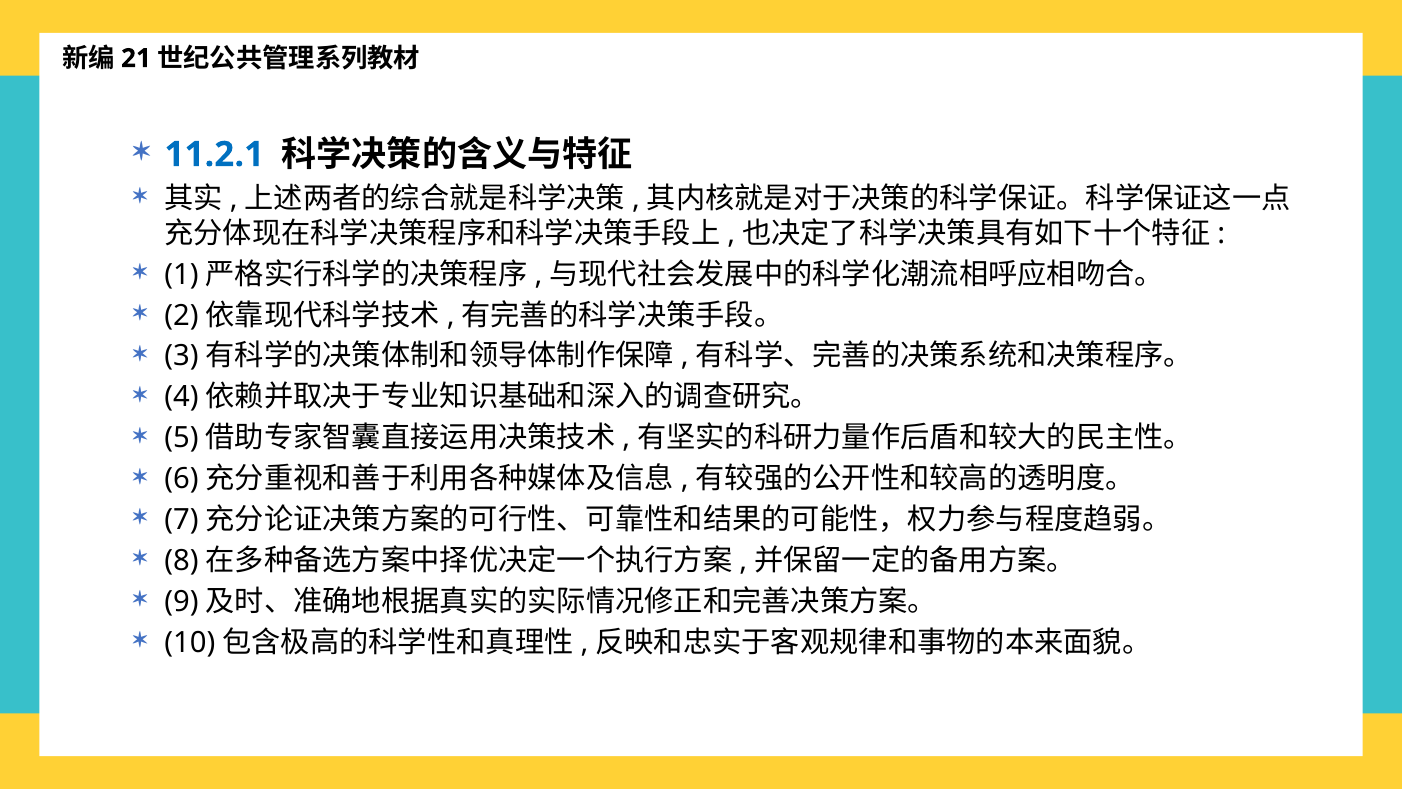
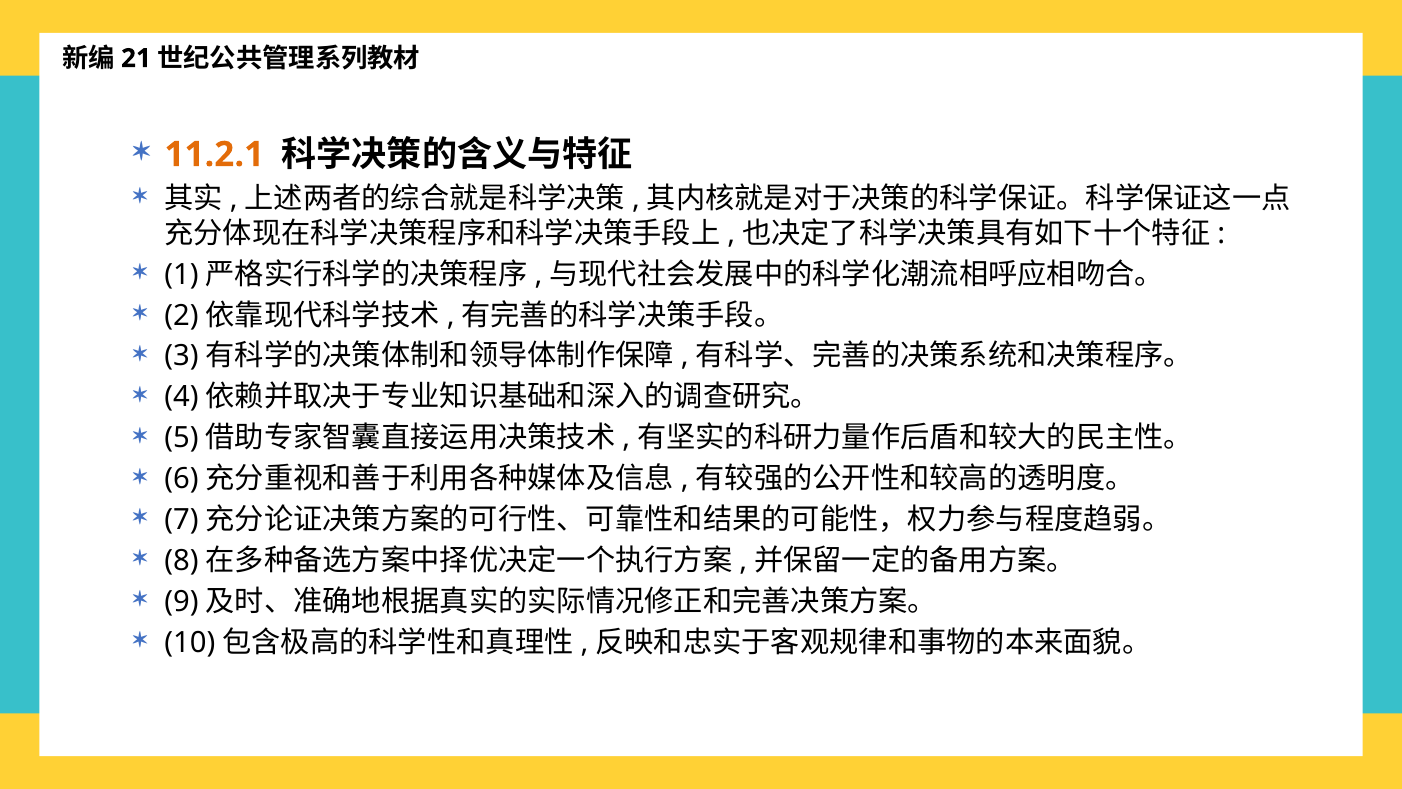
11.2.1 colour: blue -> orange
